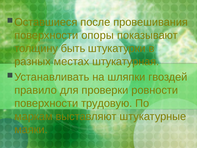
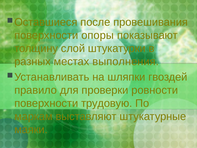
быть: быть -> слой
штукатурная: штукатурная -> выполнения
